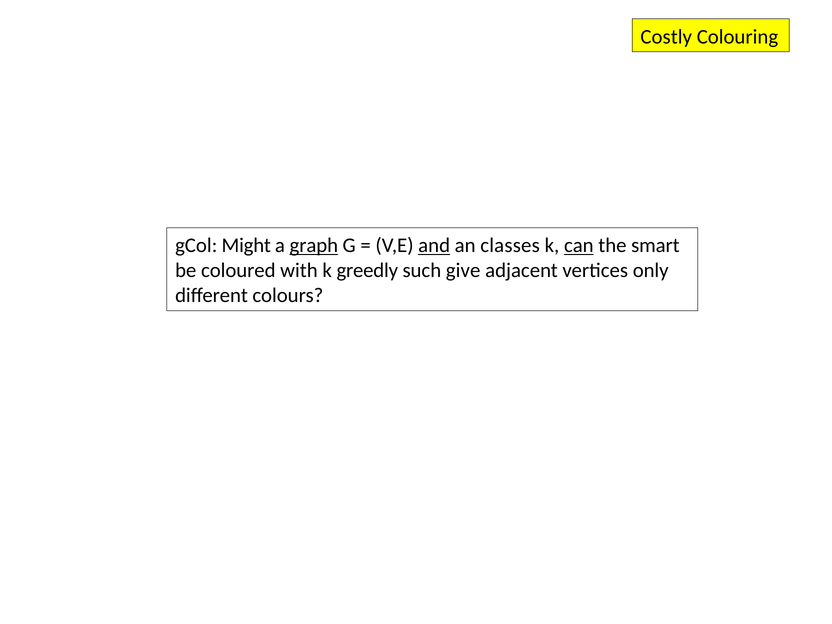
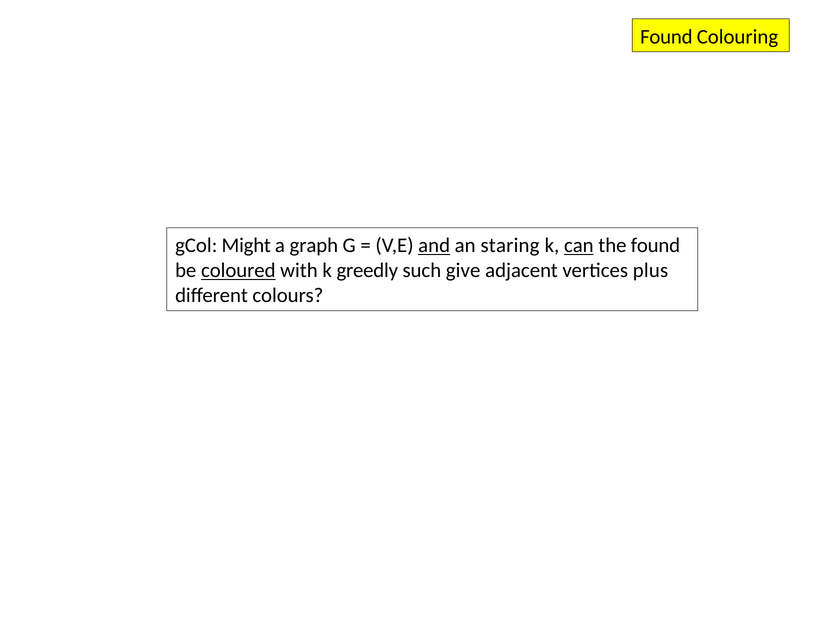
Costly at (666, 37): Costly -> Found
graph underline: present -> none
classes: classes -> staring
the smart: smart -> found
coloured underline: none -> present
only: only -> plus
